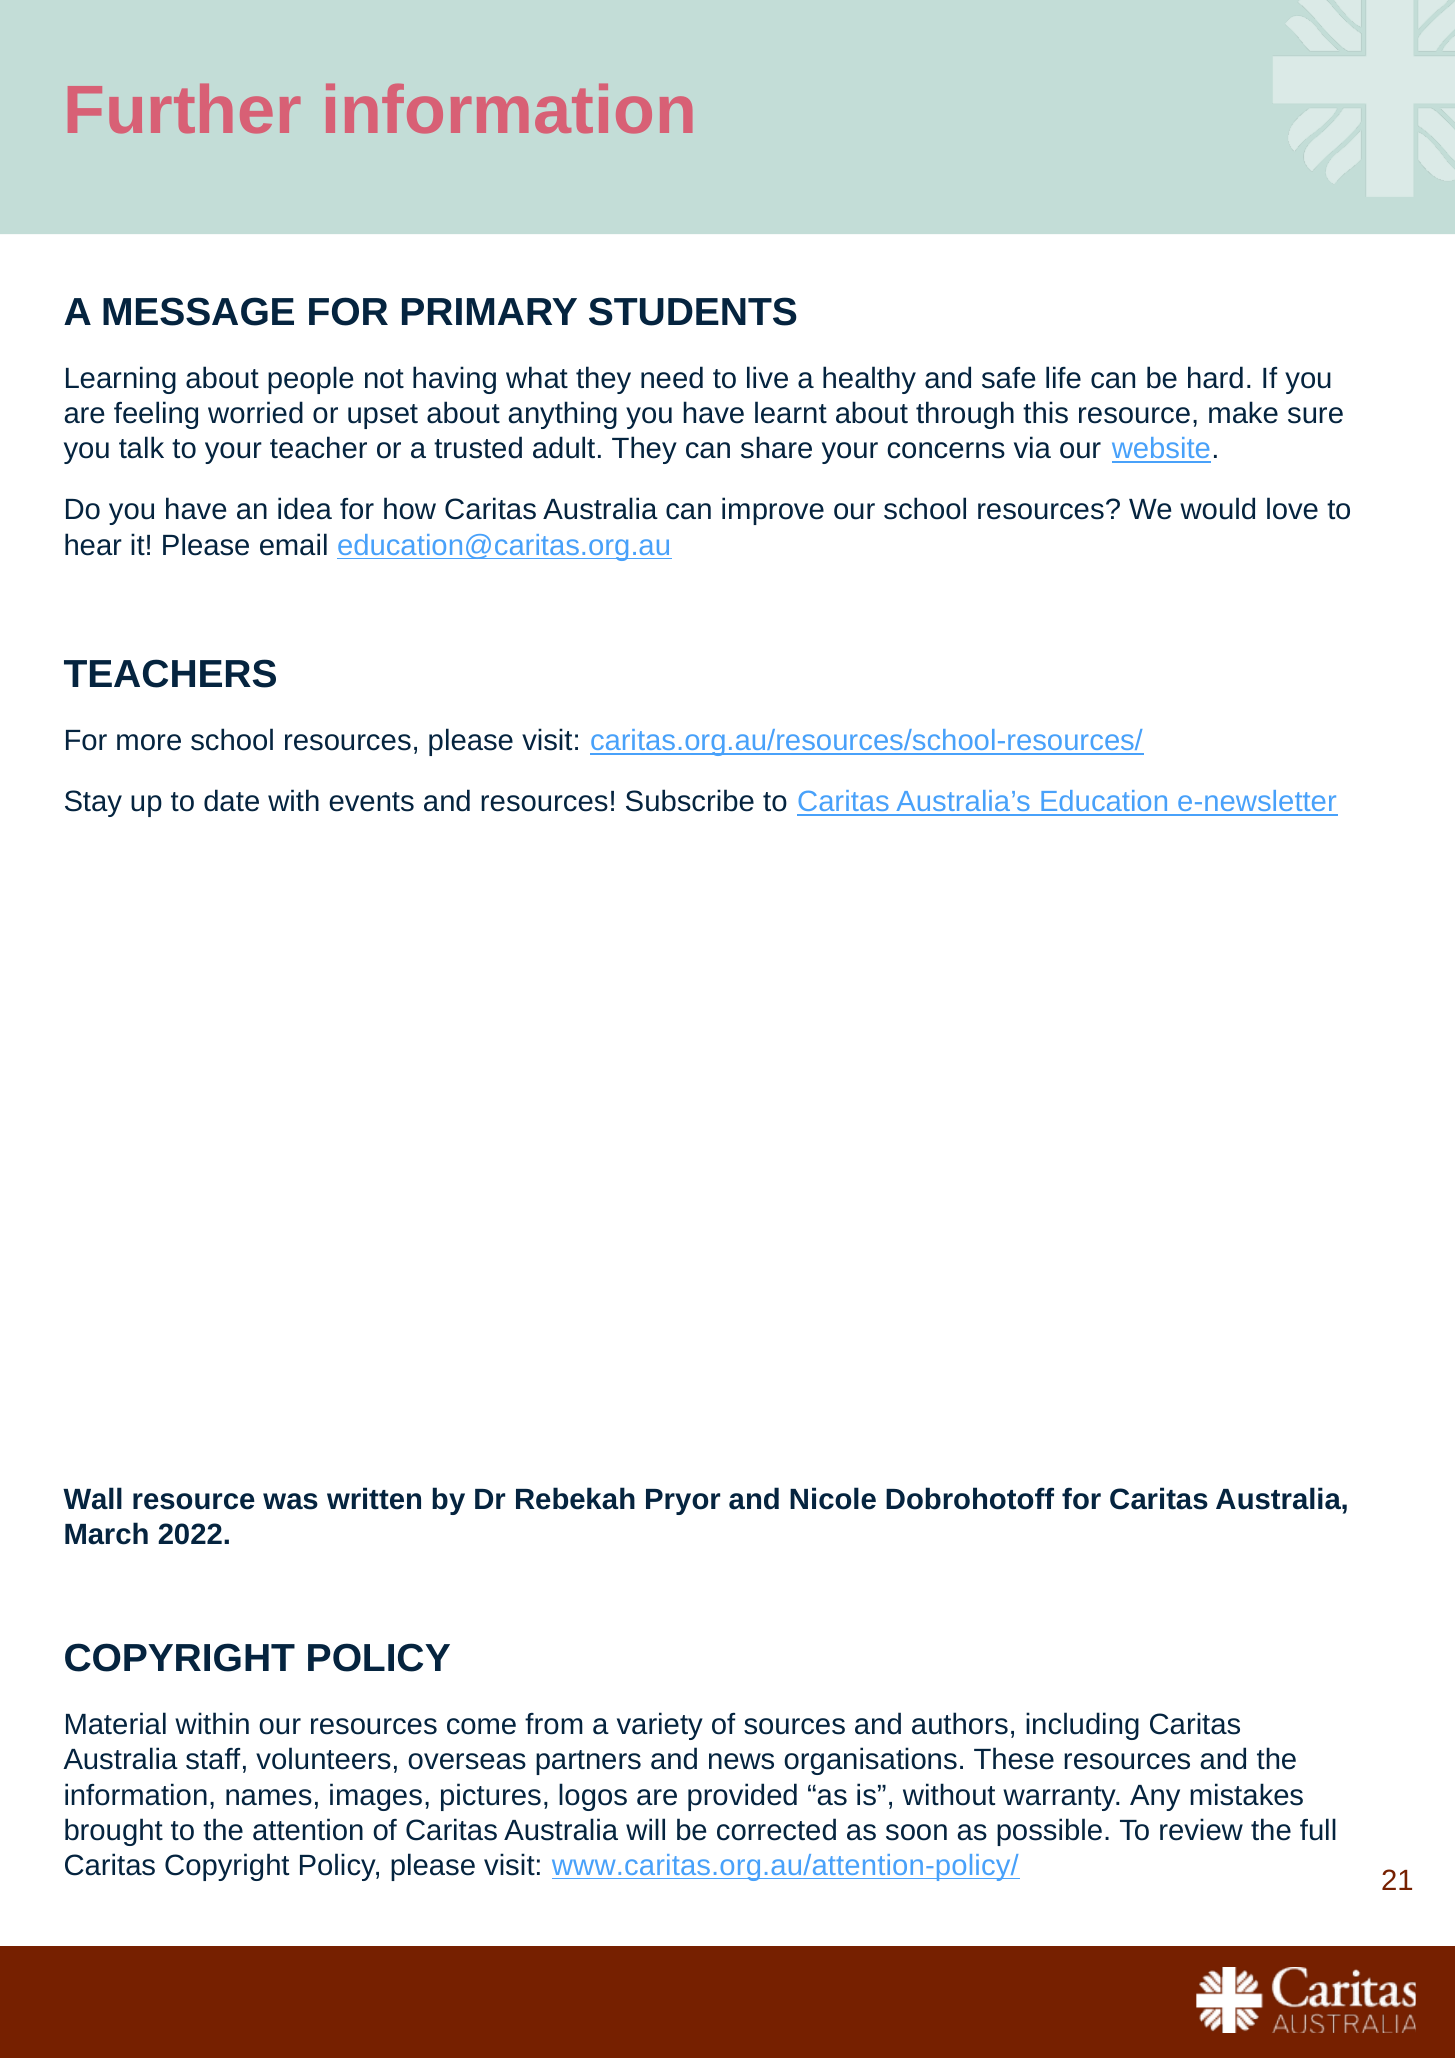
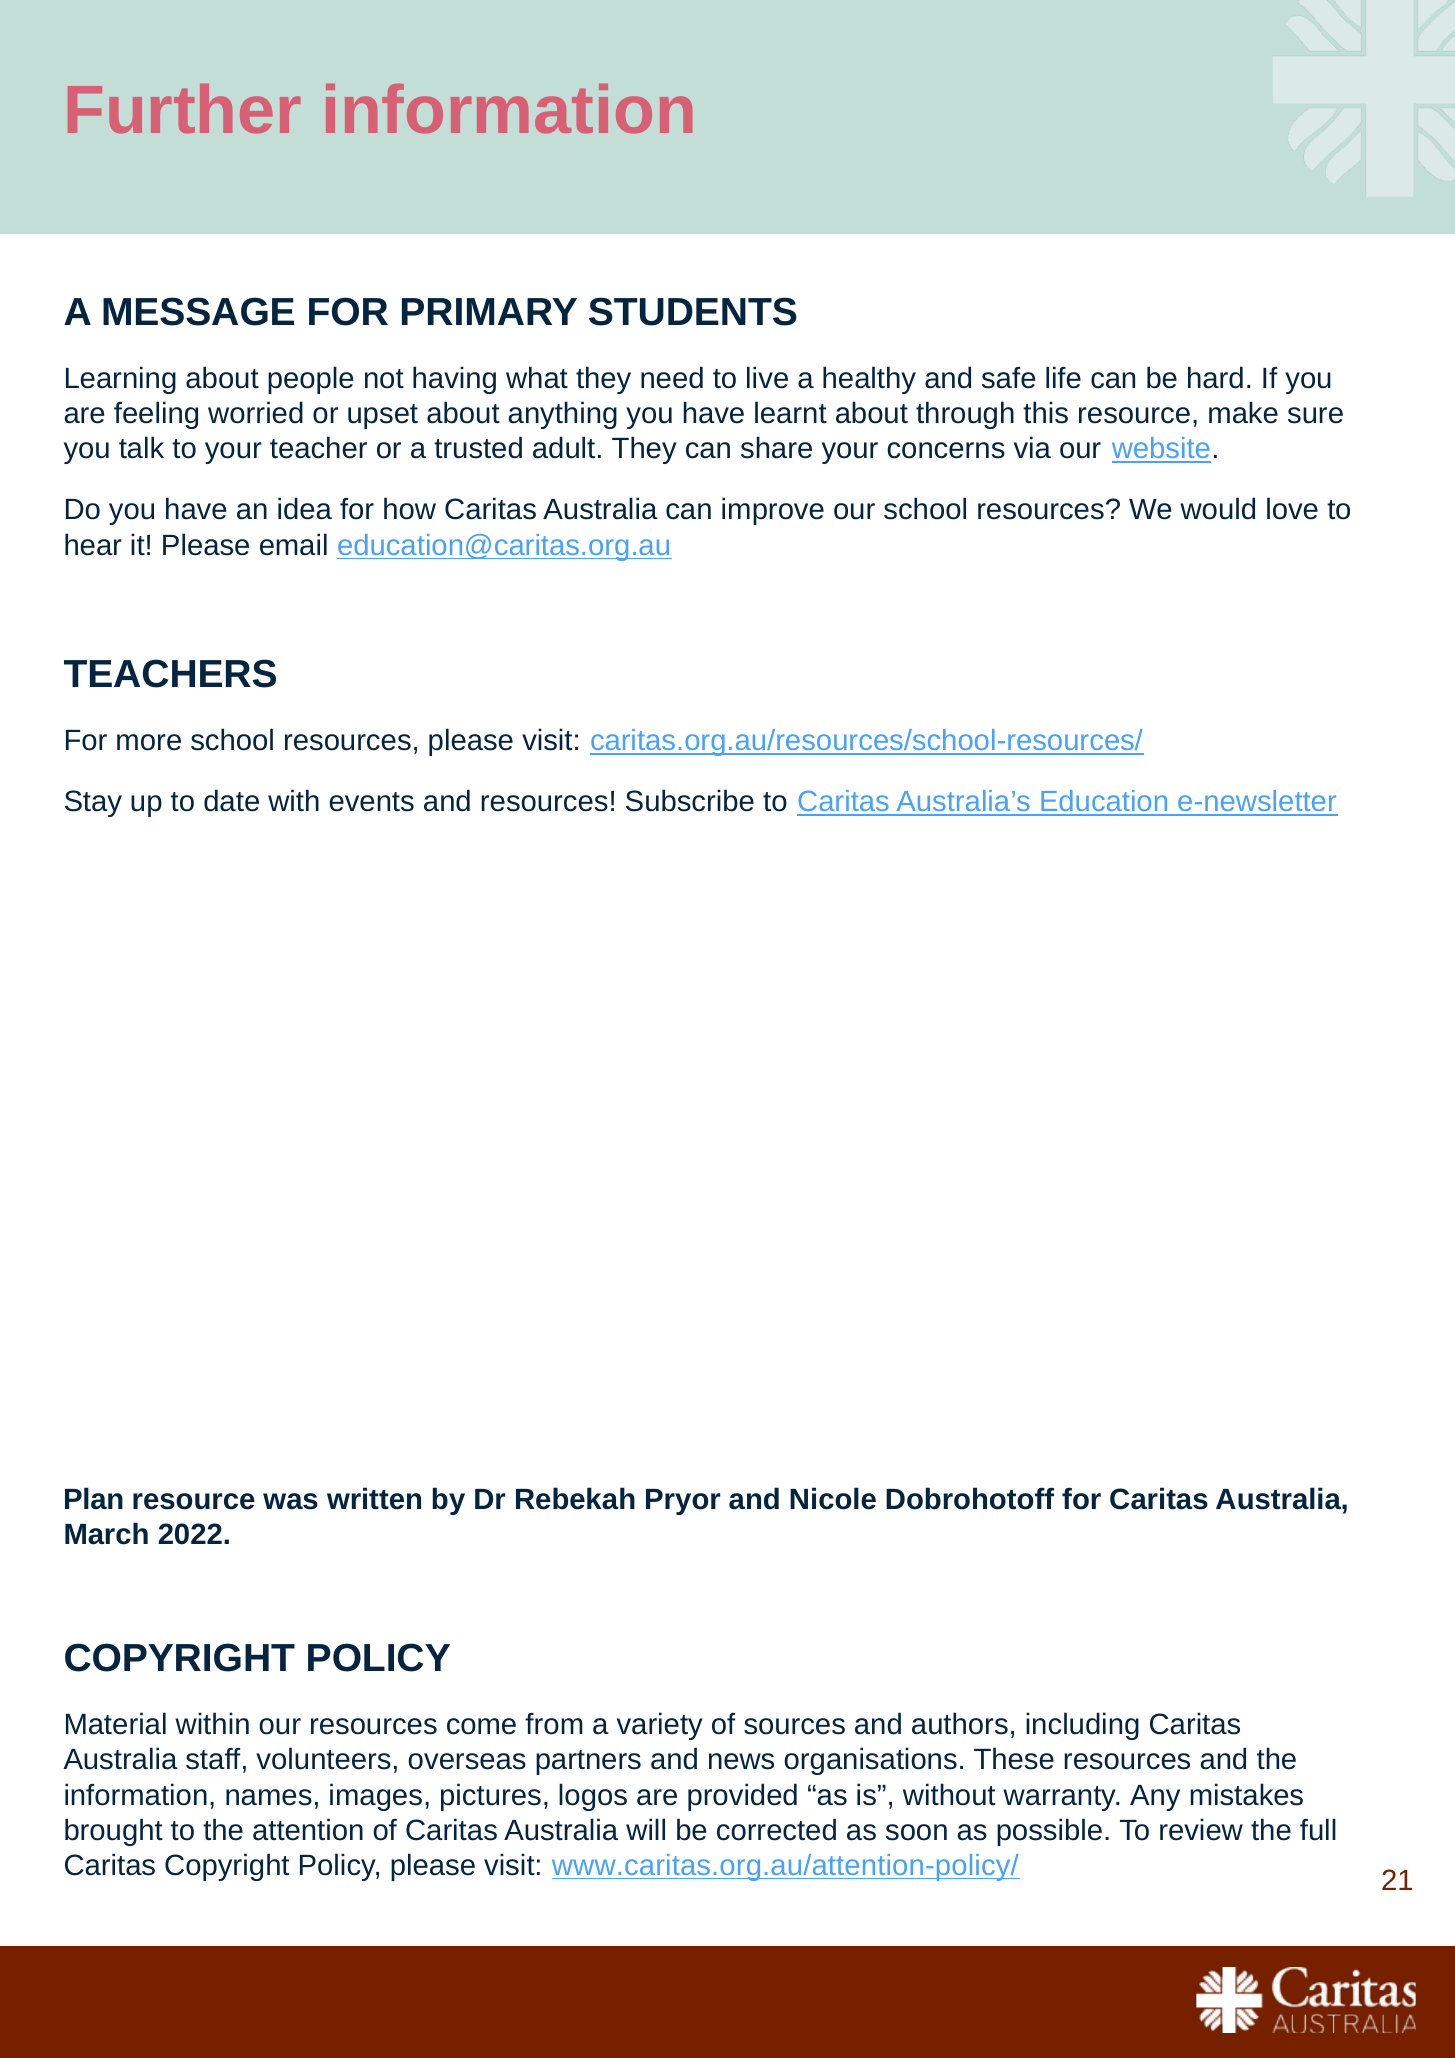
Wall: Wall -> Plan
